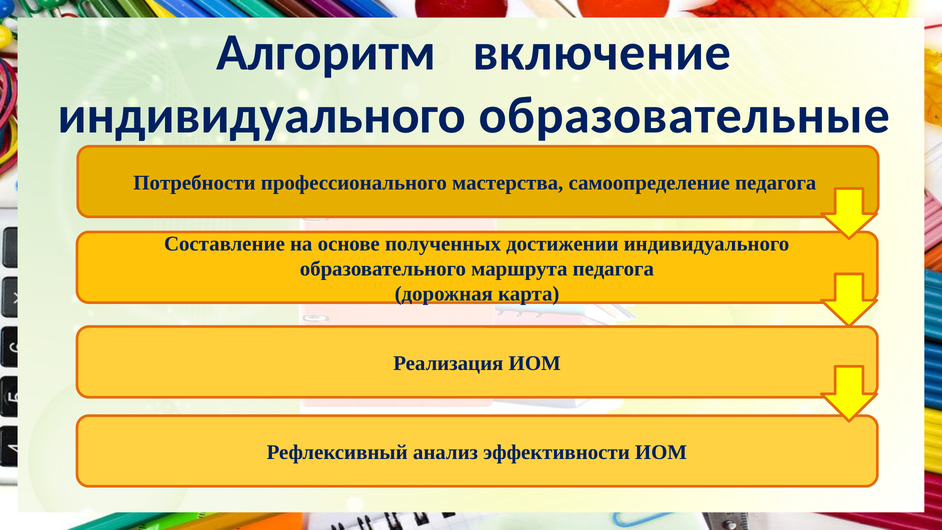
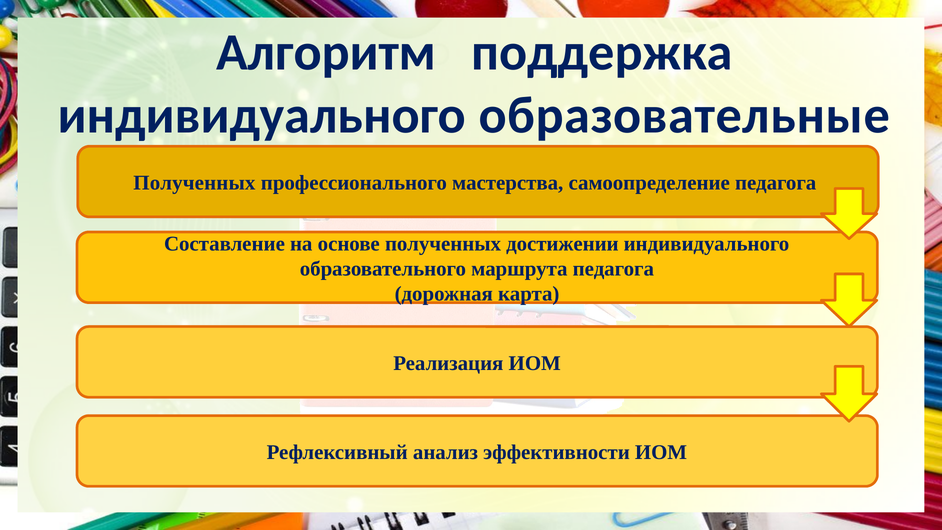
включение: включение -> поддержка
Потребности at (194, 183): Потребности -> Полученных
